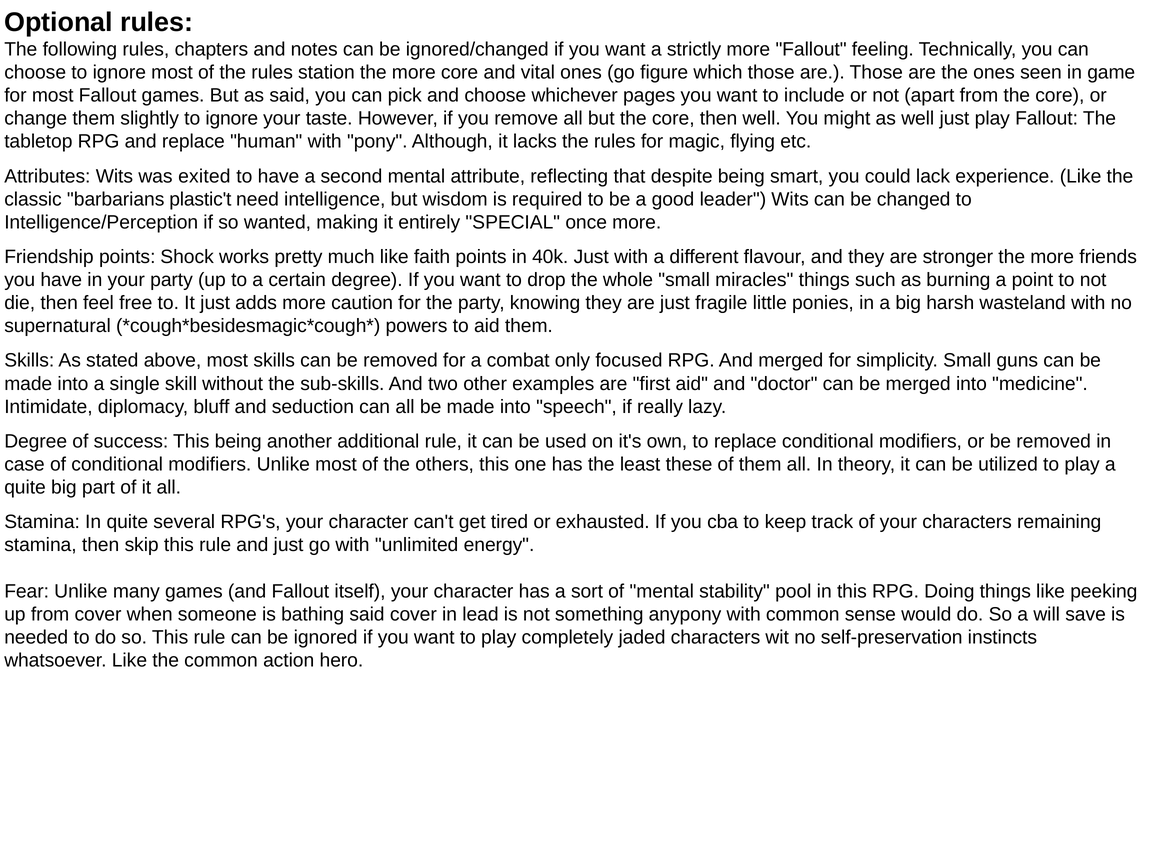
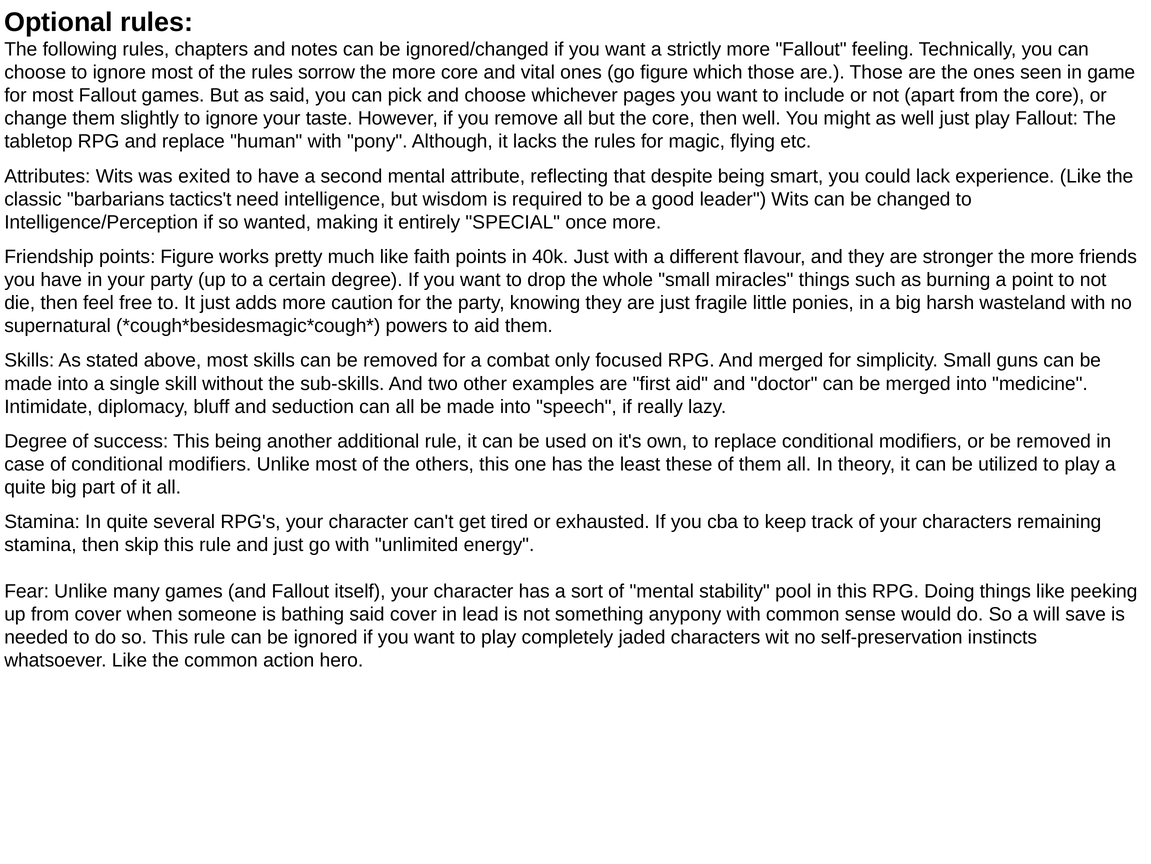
station: station -> sorrow
plastic't: plastic't -> tactics't
points Shock: Shock -> Figure
